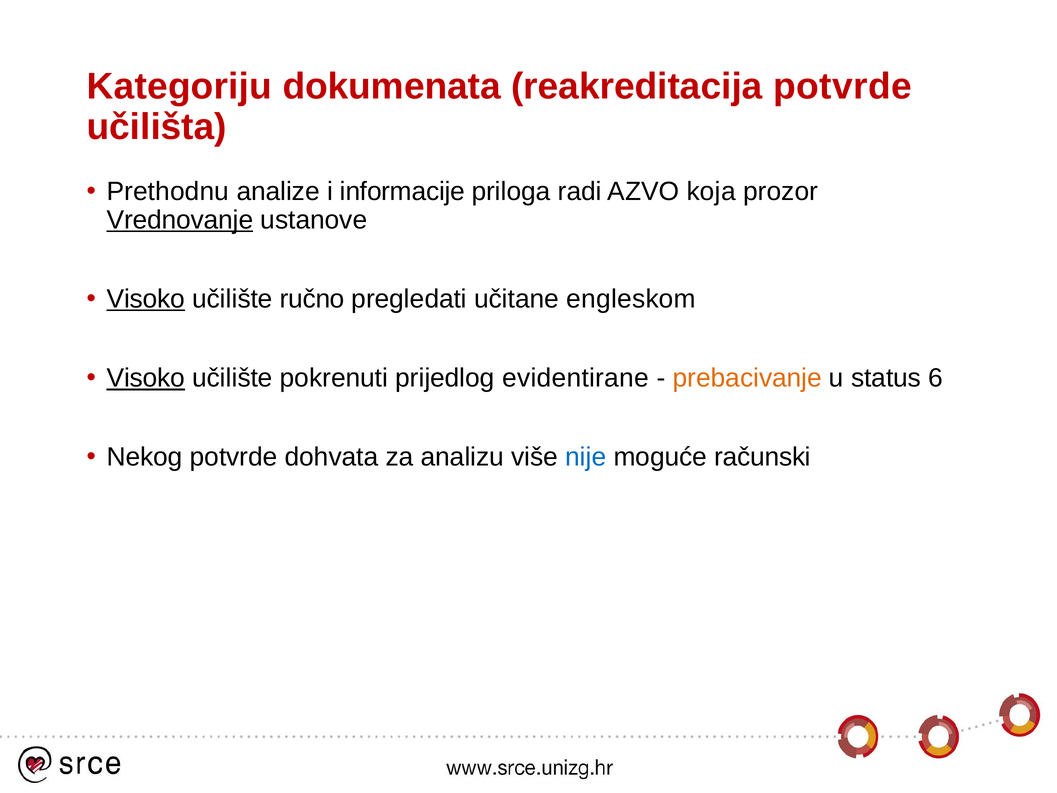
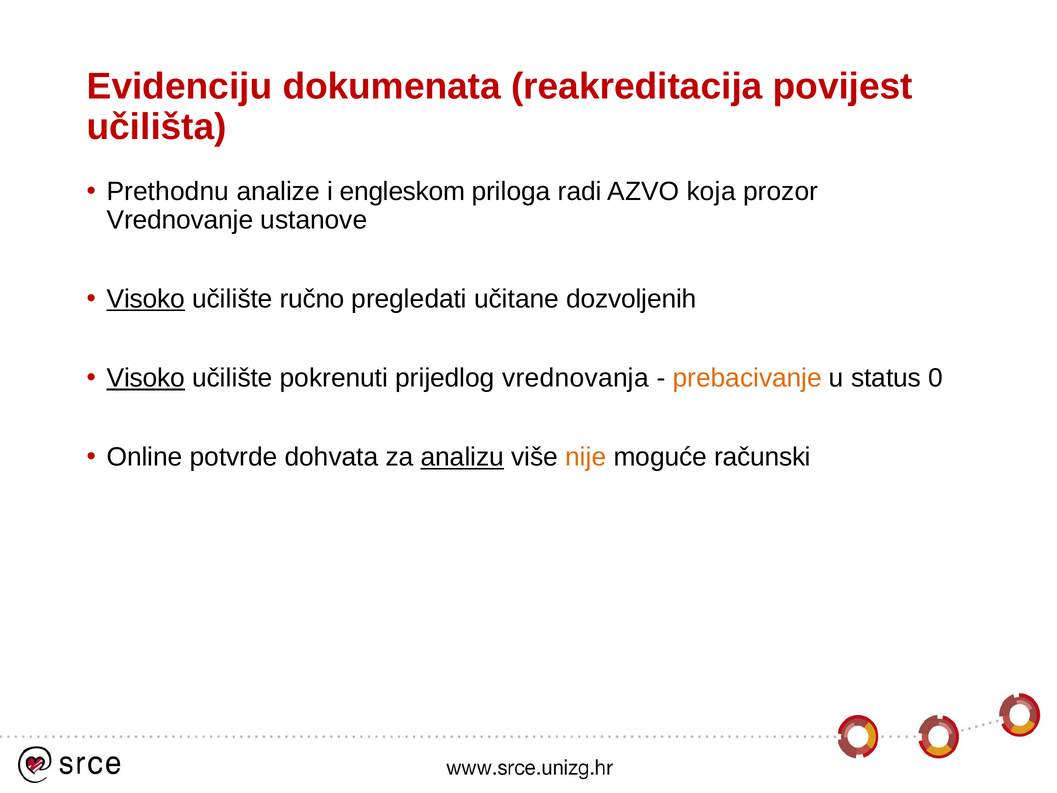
Kategoriju: Kategoriju -> Evidenciju
reakreditacija potvrde: potvrde -> povijest
informacije: informacije -> engleskom
Vrednovanje underline: present -> none
engleskom: engleskom -> dozvoljenih
evidentirane: evidentirane -> vrednovanja
6: 6 -> 0
Nekog: Nekog -> Online
analizu underline: none -> present
nije colour: blue -> orange
